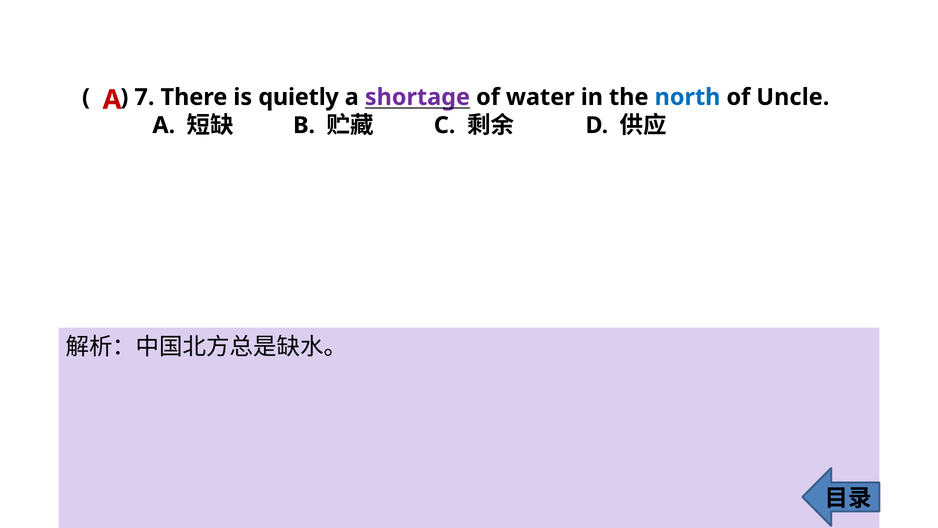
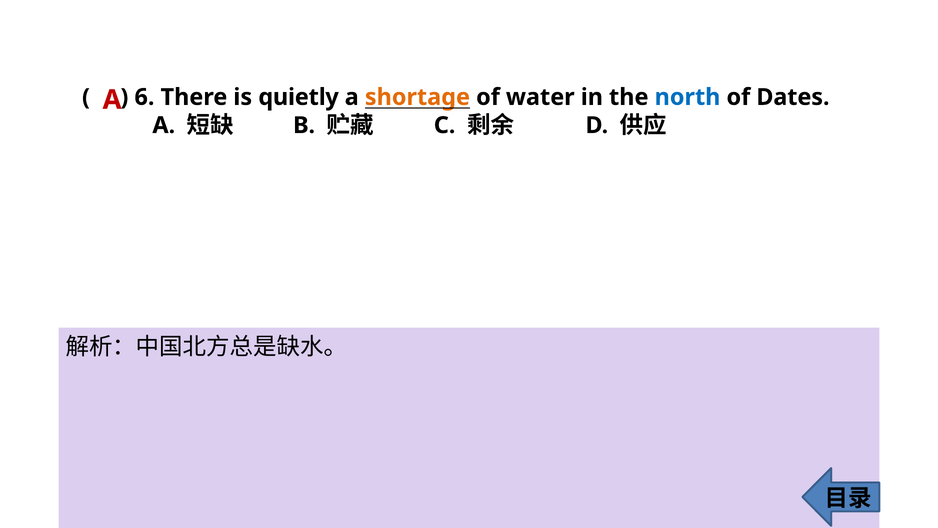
7: 7 -> 6
shortage colour: purple -> orange
Uncle: Uncle -> Dates
